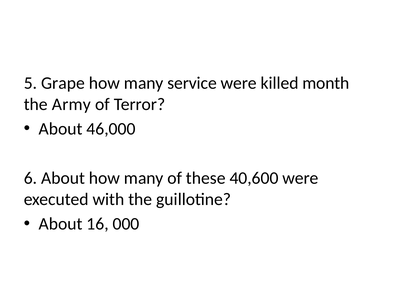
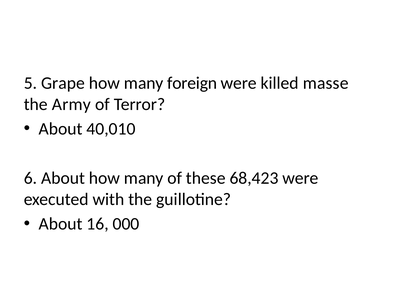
service: service -> foreign
month: month -> masse
46,000: 46,000 -> 40,010
40,600: 40,600 -> 68,423
